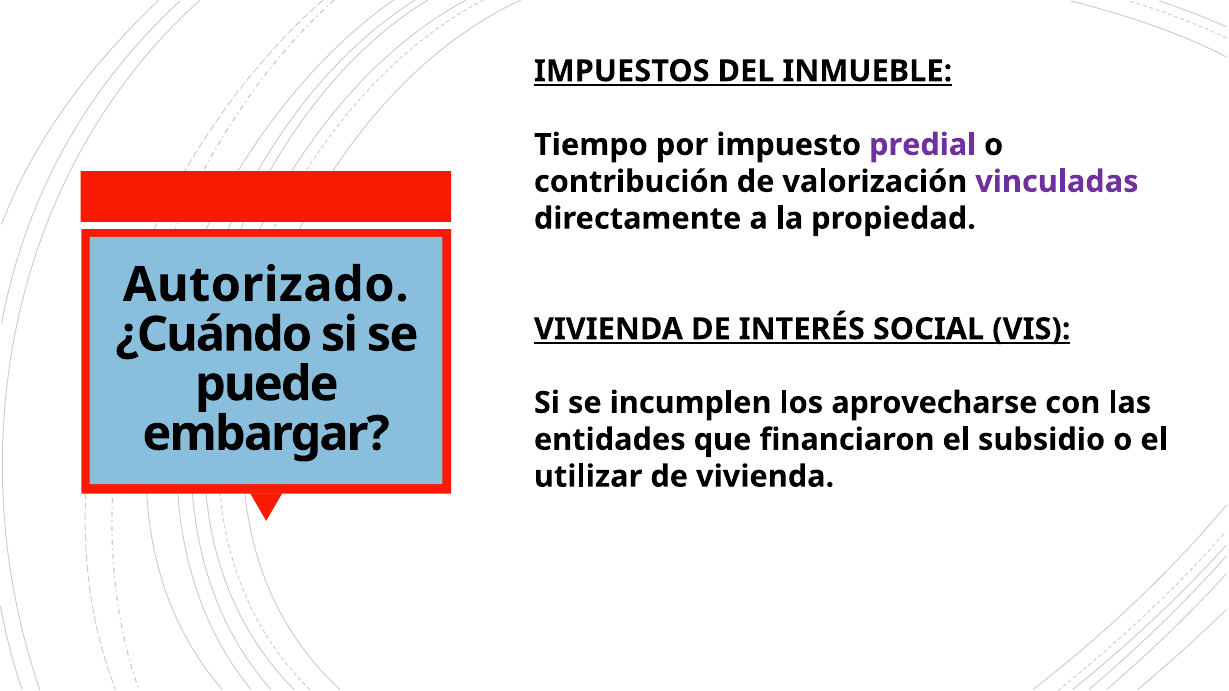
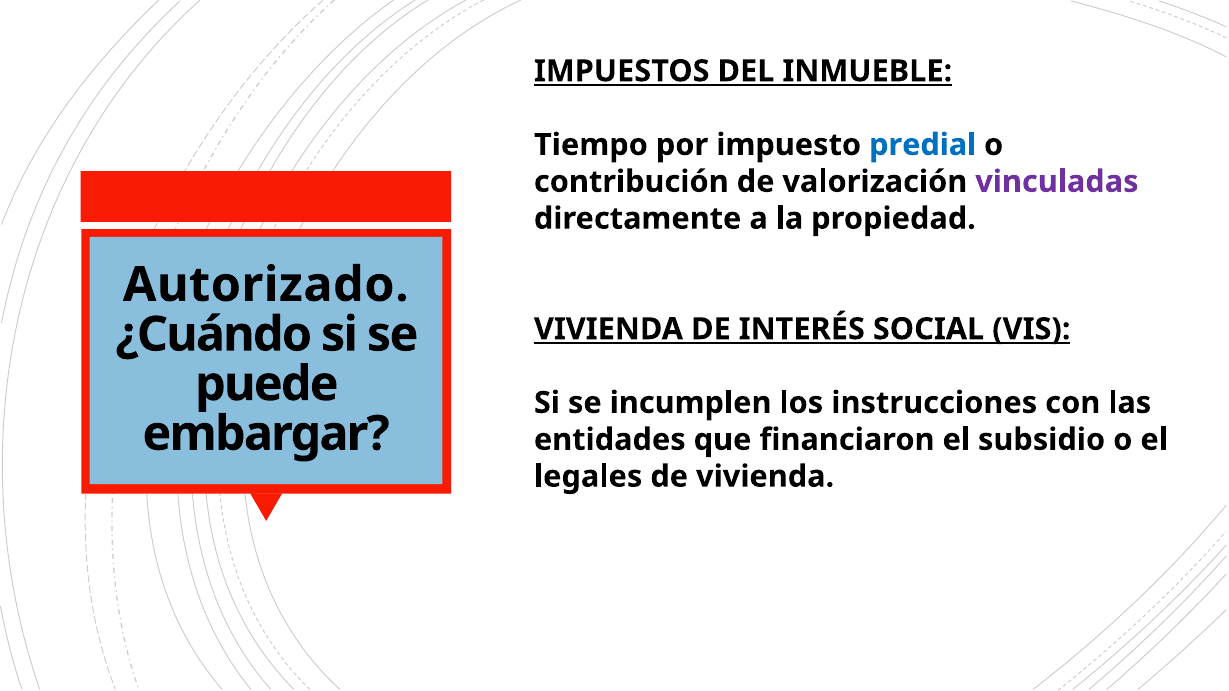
predial colour: purple -> blue
aprovecharse: aprovecharse -> instrucciones
utilizar: utilizar -> legales
